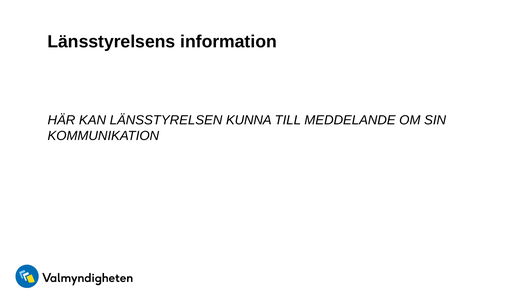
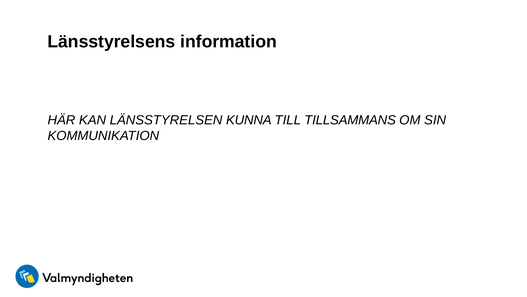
MEDDELANDE: MEDDELANDE -> TILLSAMMANS
